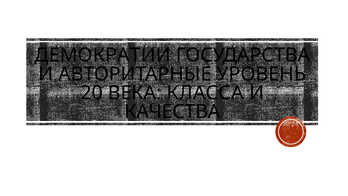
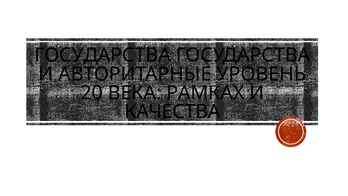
ДЕМОКРАТИИ at (102, 55): ДЕМОКРАТИИ -> ГОСУДАРСТВА
КЛАССА: КЛАССА -> РАМКАХ
